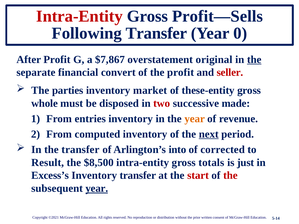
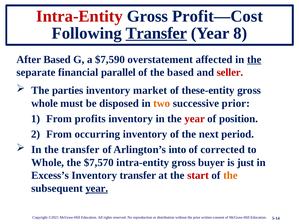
Profit—Sells: Profit—Sells -> Profit—Cost
Transfer at (156, 33) underline: none -> present
0: 0 -> 8
After Profit: Profit -> Based
$7,867: $7,867 -> $7,590
original: original -> affected
convert: convert -> parallel
the profit: profit -> based
two colour: red -> orange
successive made: made -> prior
entries: entries -> profits
year at (195, 119) colour: orange -> red
revenue: revenue -> position
computed: computed -> occurring
next underline: present -> none
Result at (48, 163): Result -> Whole
$8,500: $8,500 -> $7,570
totals: totals -> buyer
the at (230, 176) colour: red -> orange
